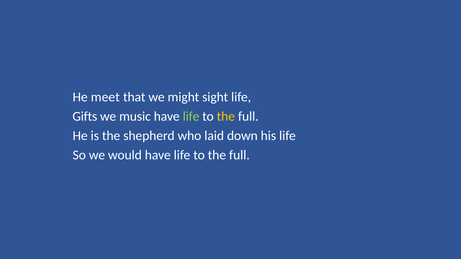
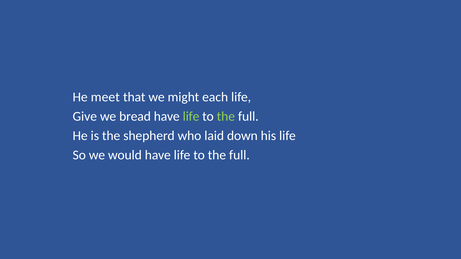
sight: sight -> each
Gifts: Gifts -> Give
music: music -> bread
the at (226, 117) colour: yellow -> light green
